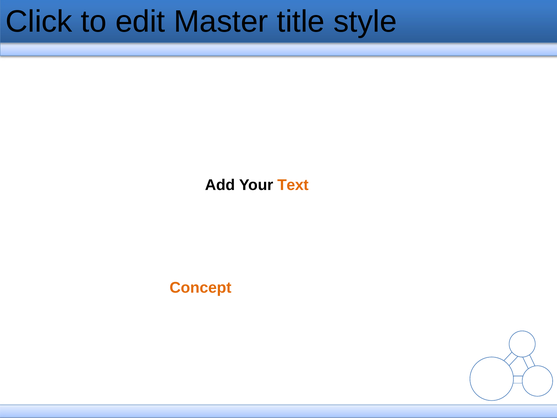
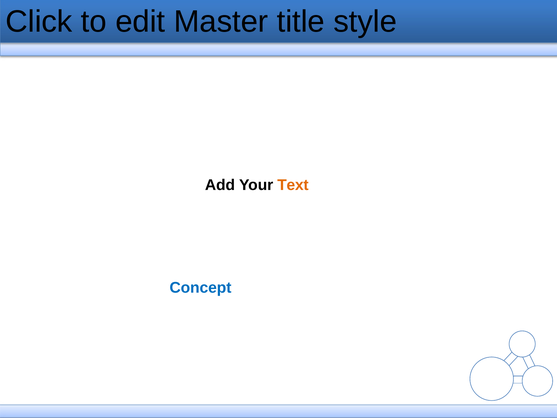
Concept at (200, 287) colour: orange -> blue
